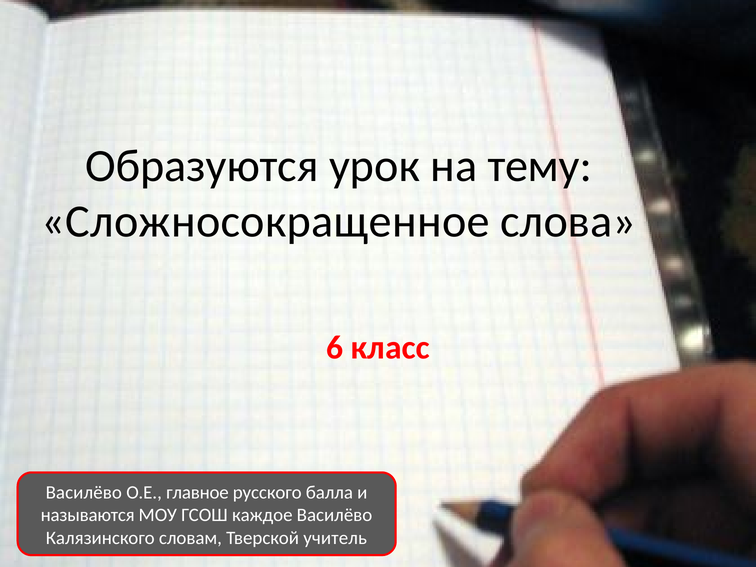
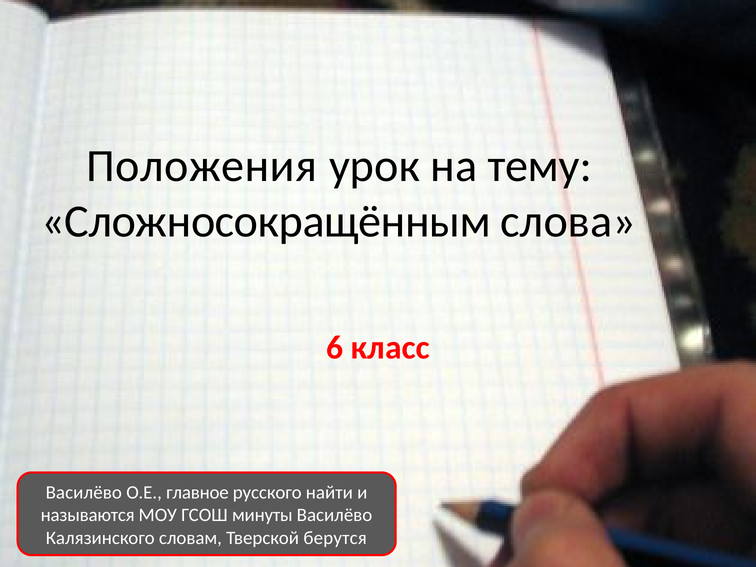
Образуются: Образуются -> Положения
Сложносокращенное: Сложносокращенное -> Сложносокращённым
балла: балла -> найти
каждое: каждое -> минуты
учитель: учитель -> берутся
